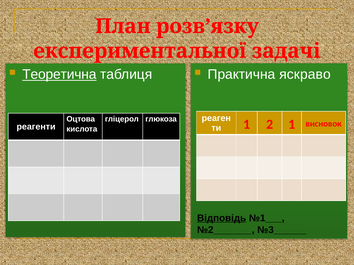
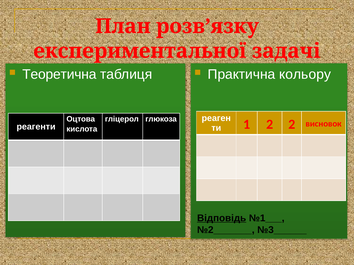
Теоретична underline: present -> none
яскраво: яскраво -> кольору
2 1: 1 -> 2
